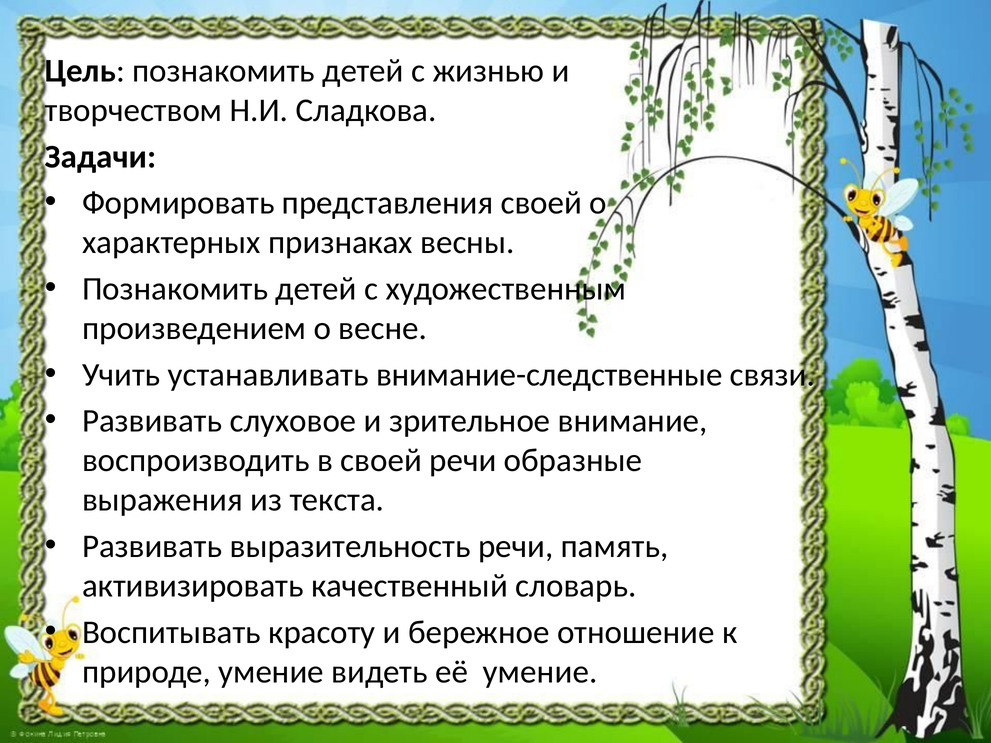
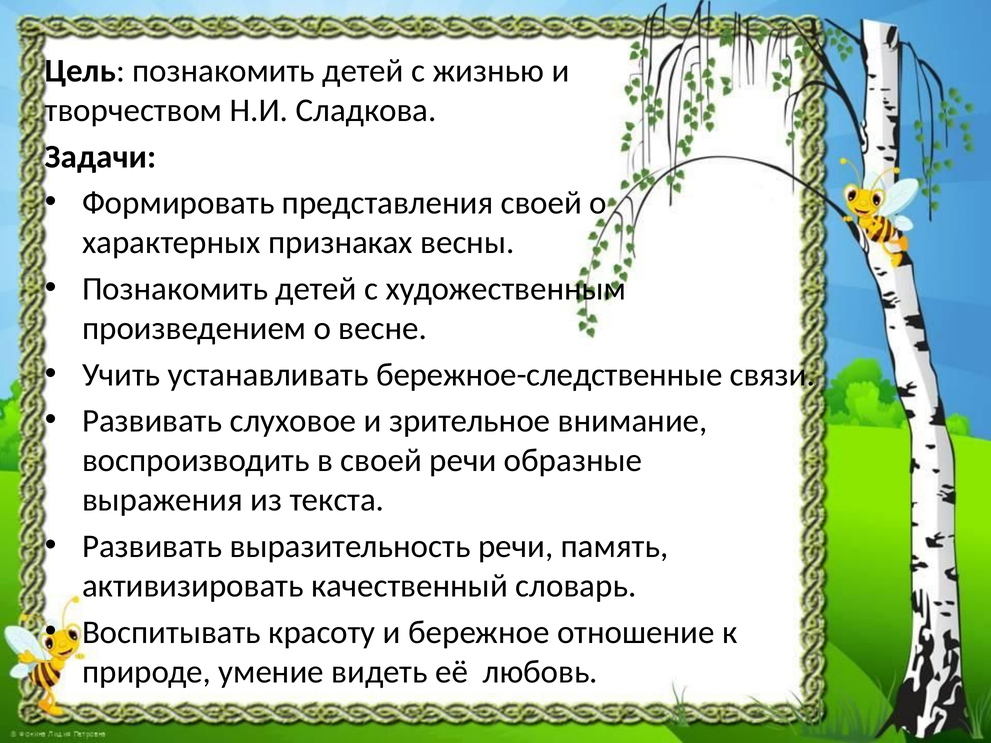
внимание-следственные: внимание-следственные -> бережное-следственные
её умение: умение -> любовь
